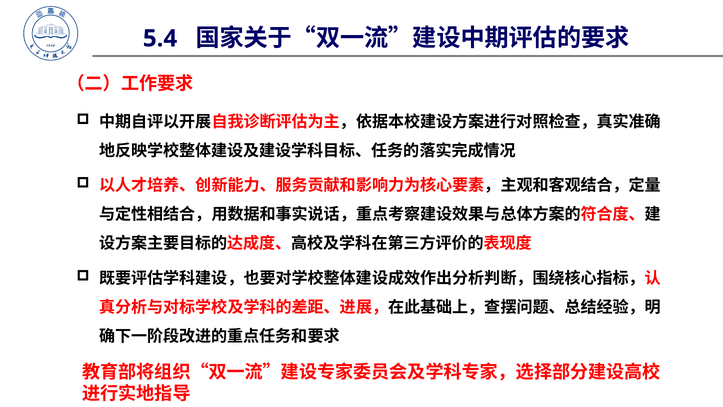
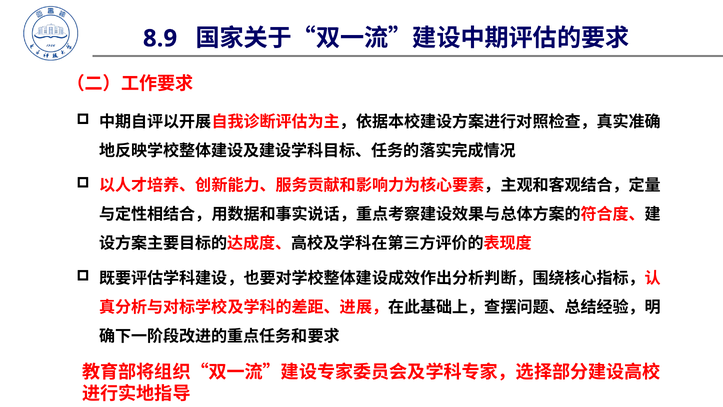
5.4: 5.4 -> 8.9
